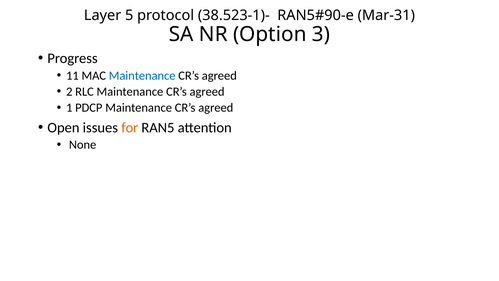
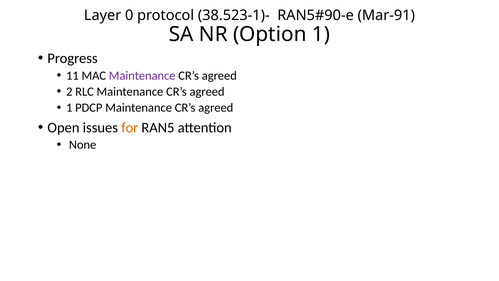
5: 5 -> 0
Mar-31: Mar-31 -> Mar-91
Option 3: 3 -> 1
Maintenance at (142, 76) colour: blue -> purple
